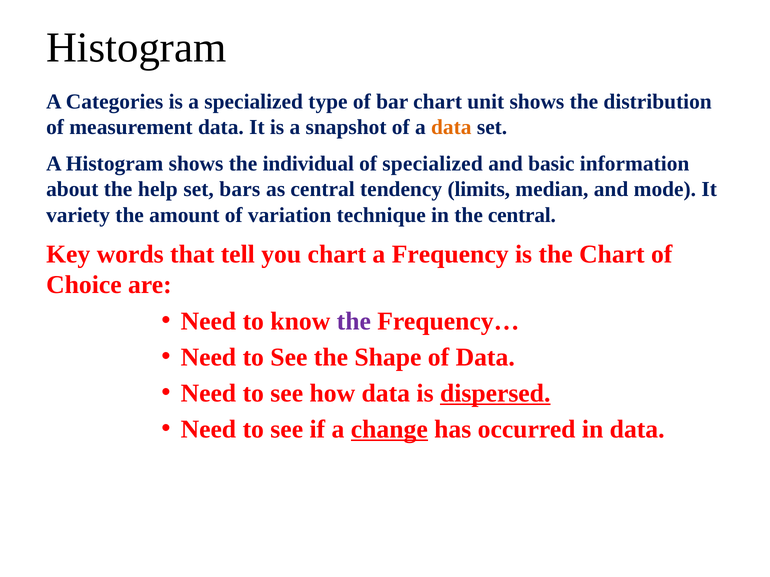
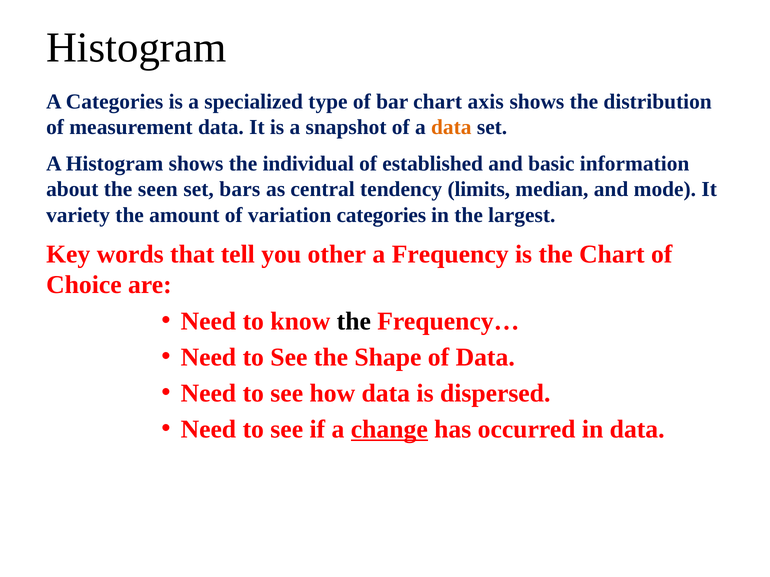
unit: unit -> axis
of specialized: specialized -> established
help: help -> seen
variation technique: technique -> categories
the central: central -> largest
you chart: chart -> other
the at (354, 321) colour: purple -> black
dispersed underline: present -> none
